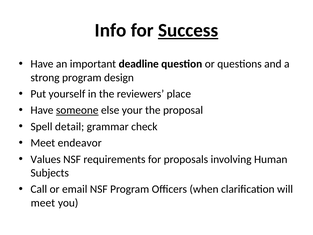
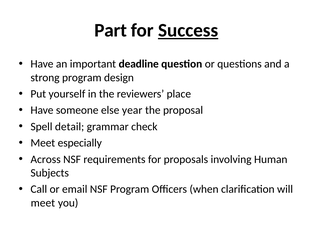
Info: Info -> Part
someone underline: present -> none
your: your -> year
endeavor: endeavor -> especially
Values: Values -> Across
